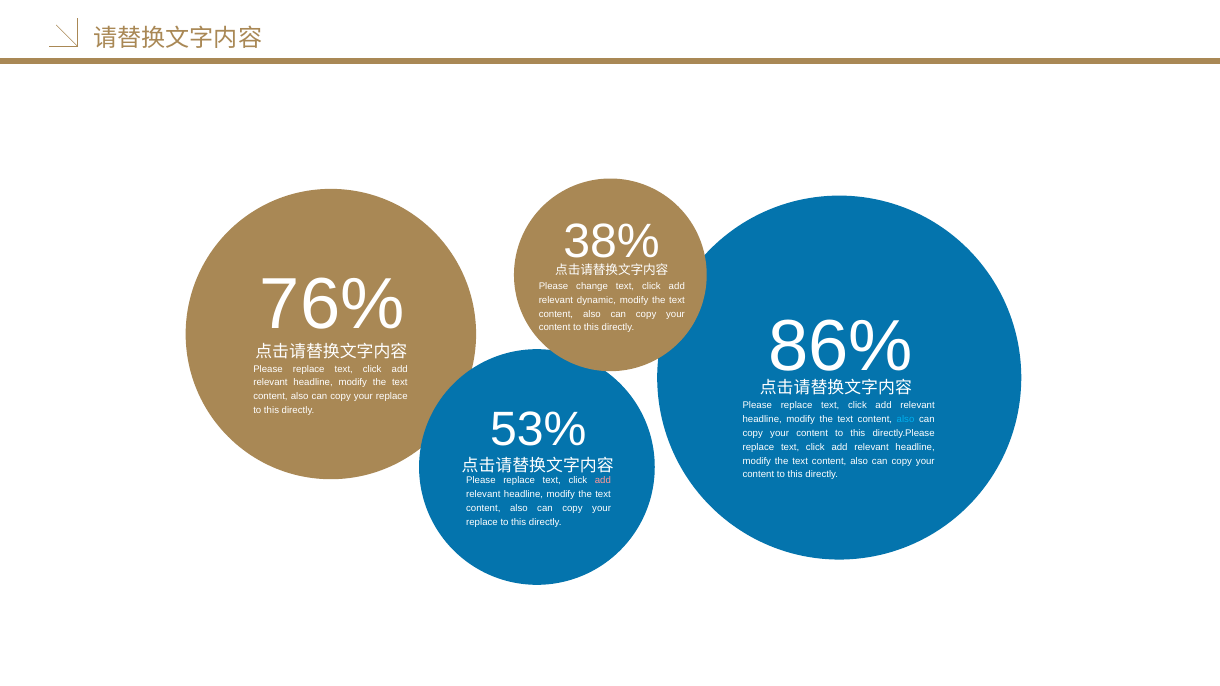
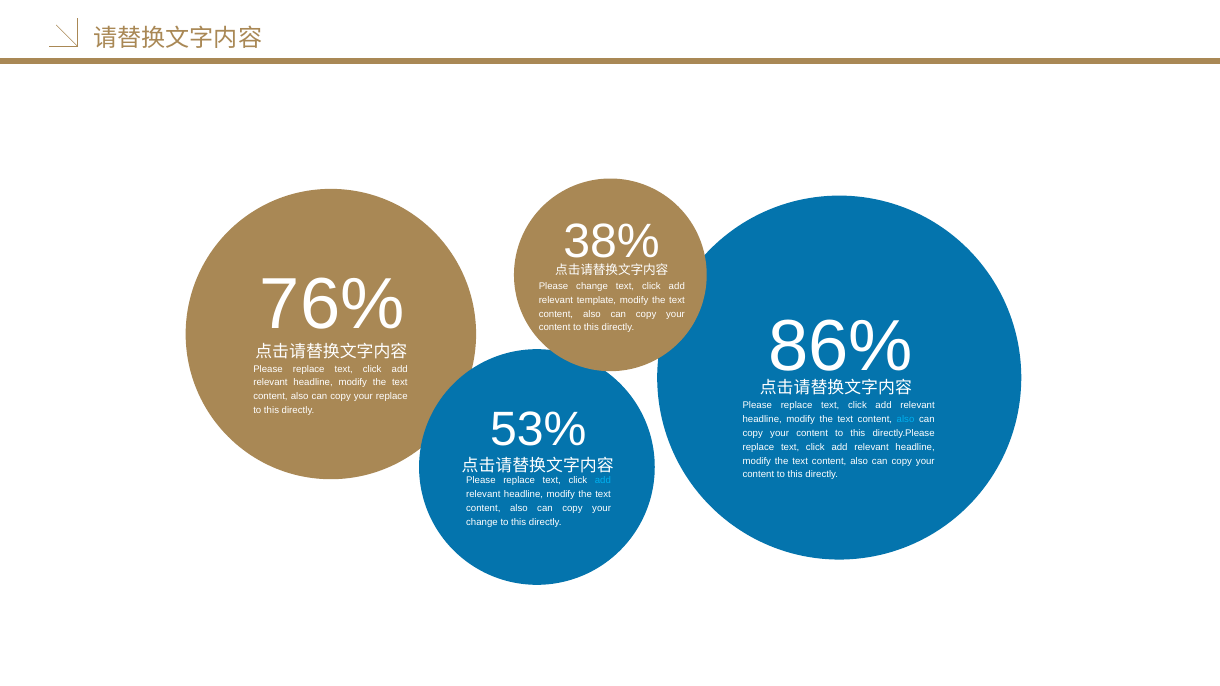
dynamic: dynamic -> template
add at (603, 481) colour: pink -> light blue
replace at (482, 522): replace -> change
